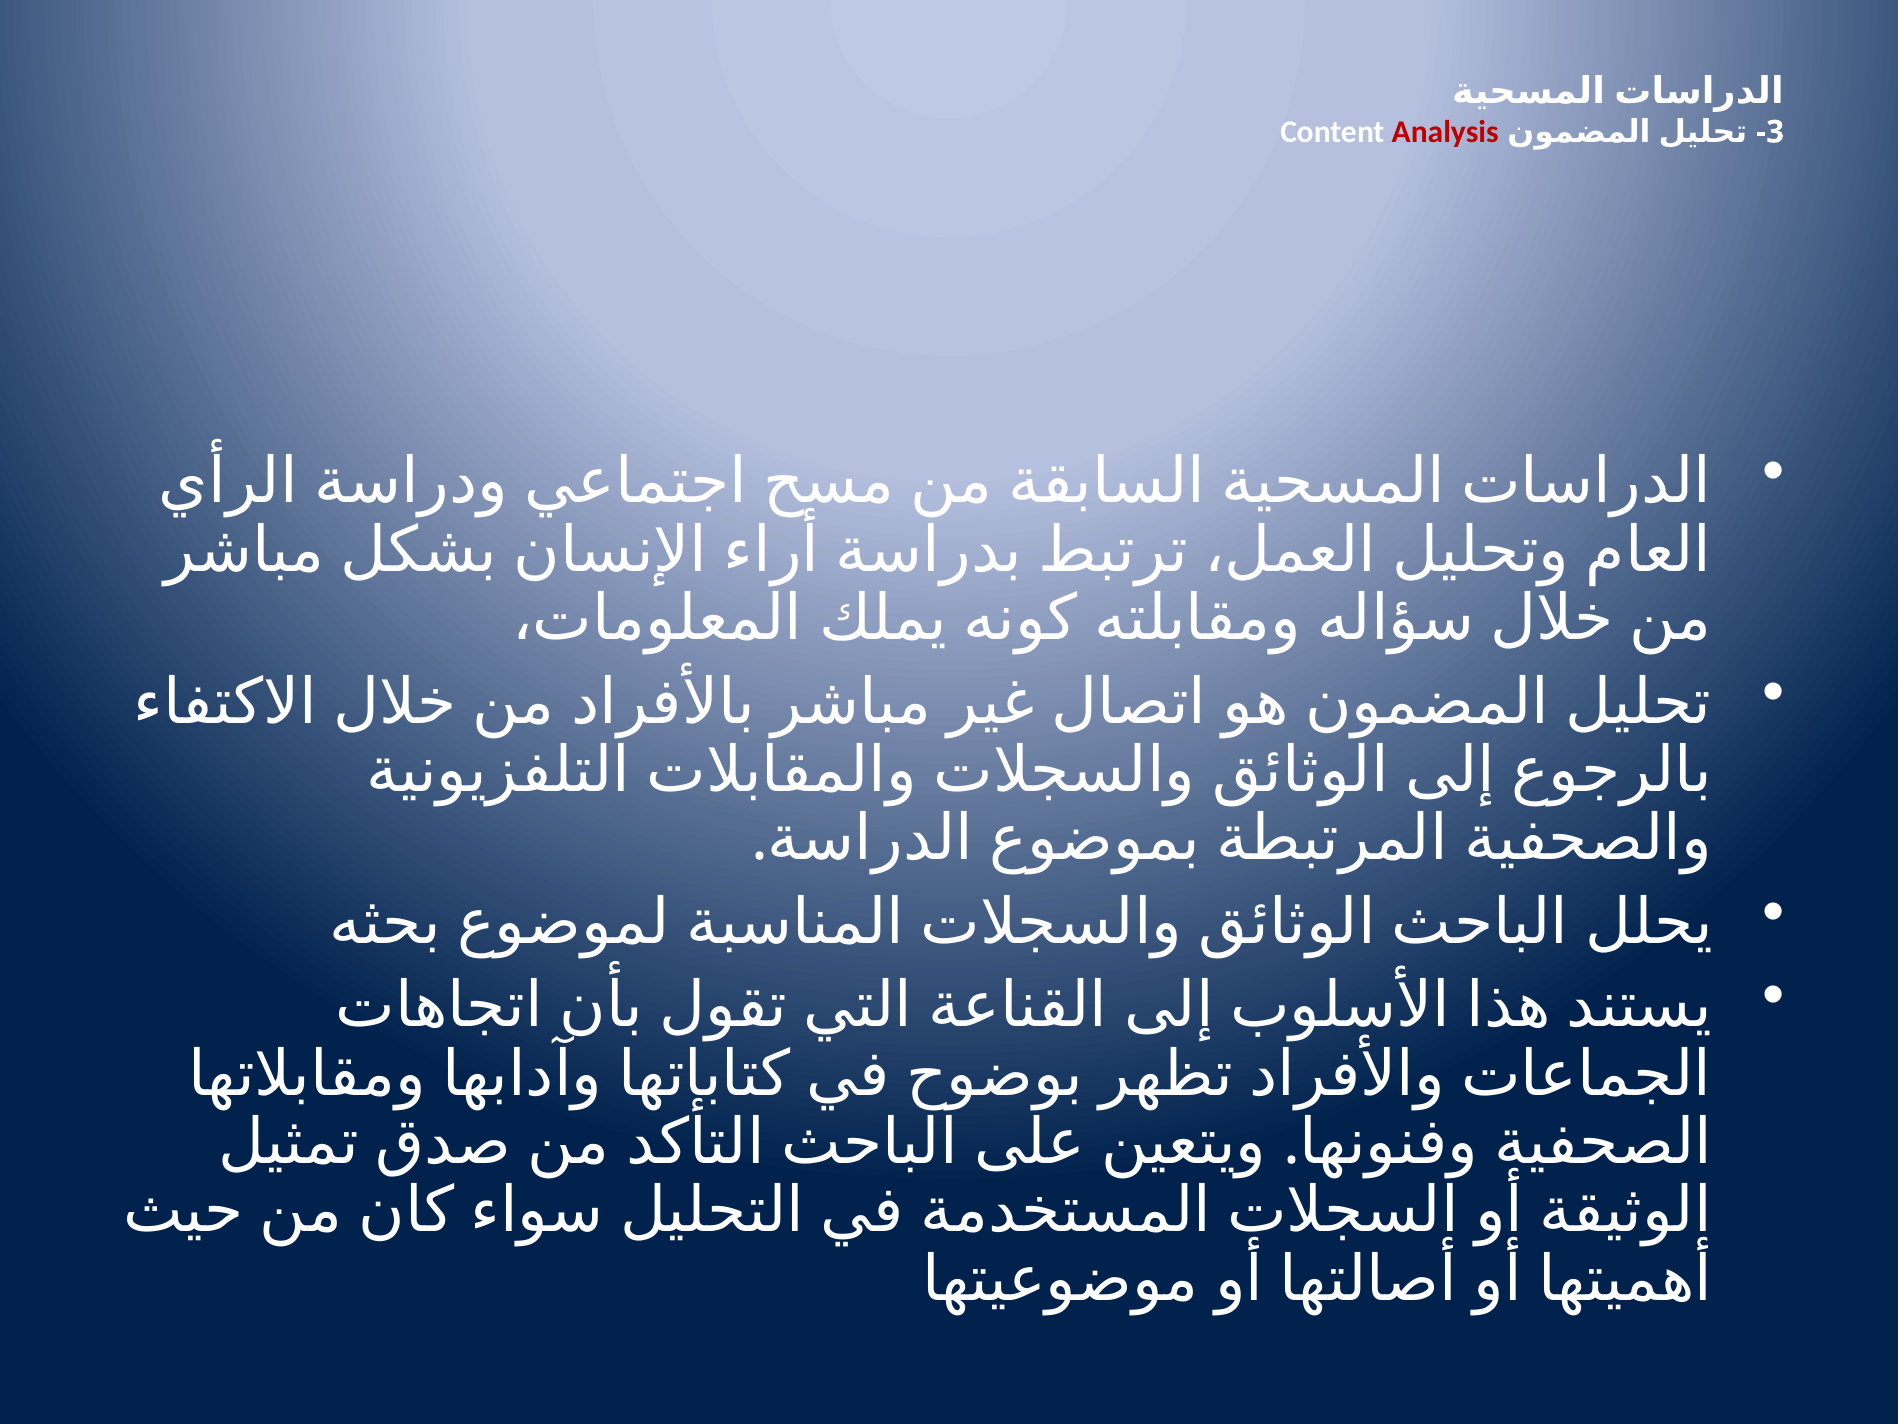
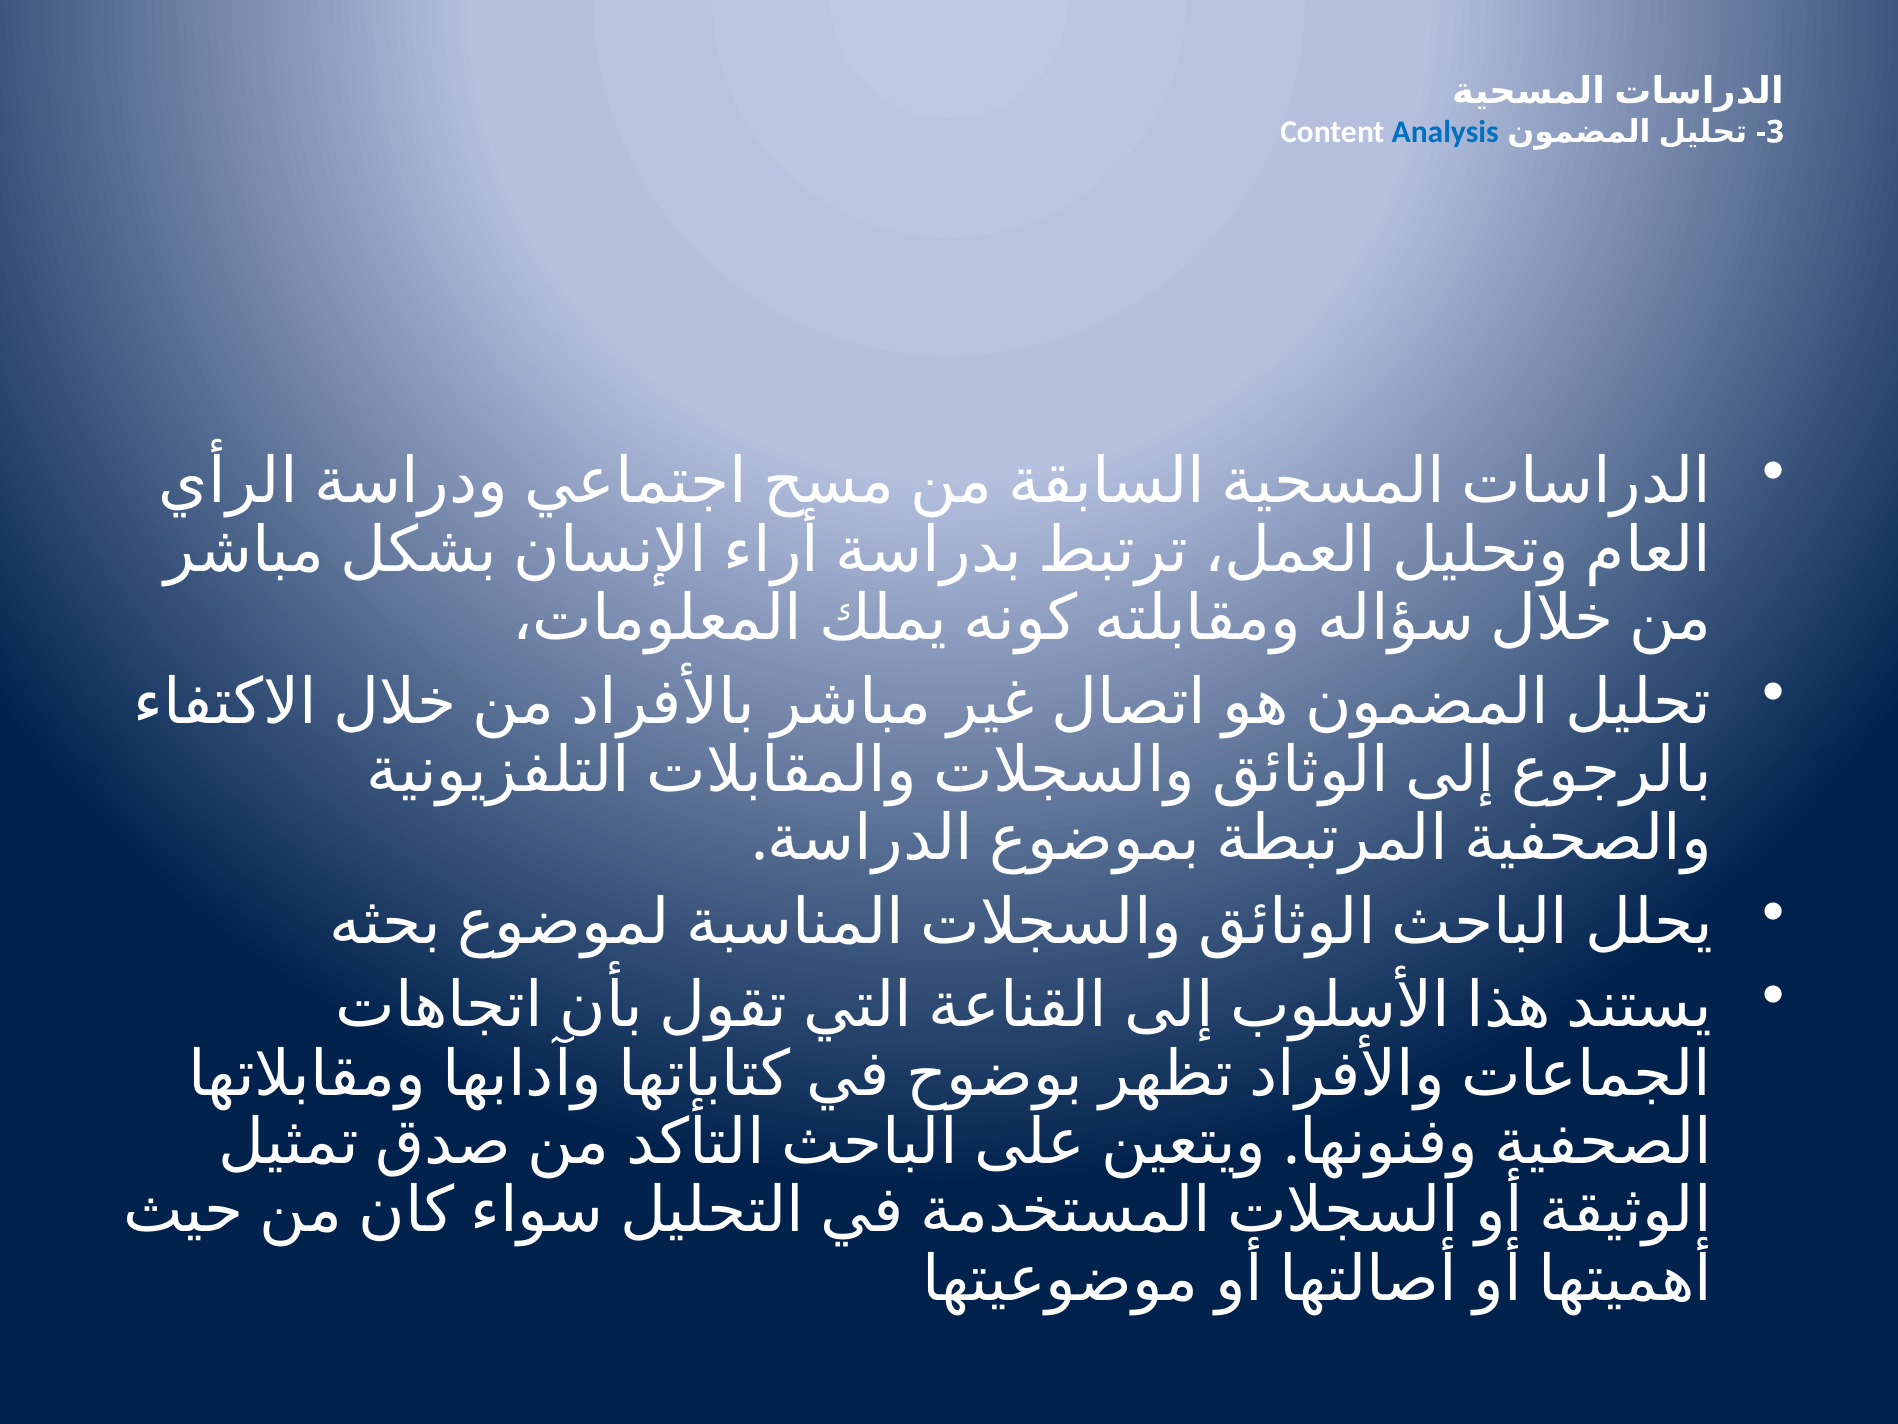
Analysis colour: red -> blue
